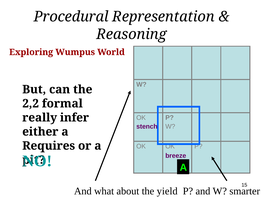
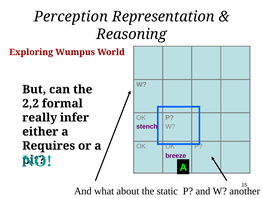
Procedural: Procedural -> Perception
yield: yield -> static
smarter: smarter -> another
